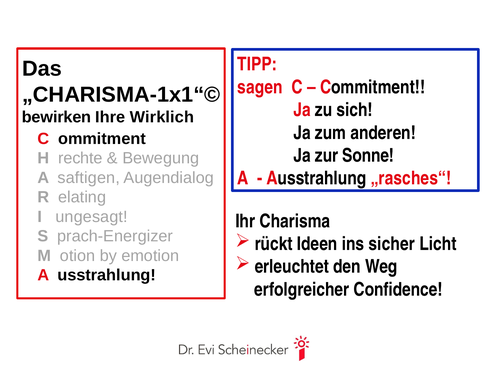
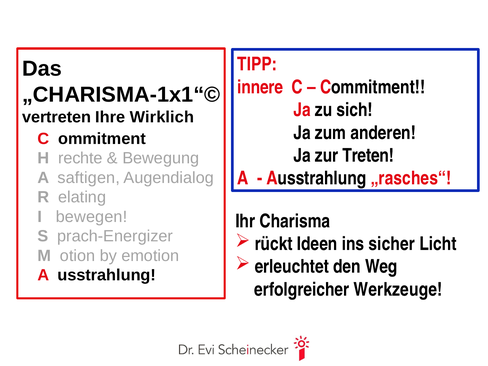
sagen: sagen -> innere
bewirken: bewirken -> vertreten
Sonne: Sonne -> Treten
ungesagt: ungesagt -> bewegen
Confidence: Confidence -> Werkzeuge
